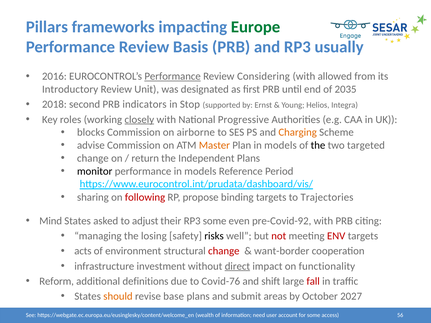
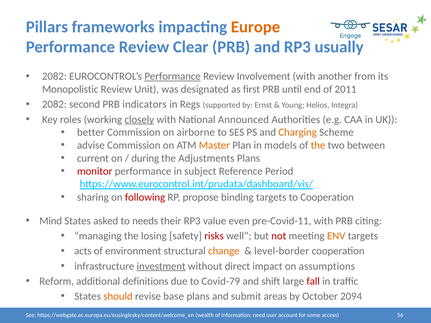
Europe colour: green -> orange
Basis: Basis -> Clear
2016 at (54, 77): 2016 -> 2082
Considering: Considering -> Involvement
allowed: allowed -> another
Introductory: Introductory -> Monopolistic
2035: 2035 -> 2011
2018 at (54, 105): 2018 -> 2082
Stop: Stop -> Regs
Progressive: Progressive -> Announced
blocks: blocks -> better
the at (318, 145) colour: black -> orange
targeted: targeted -> between
change at (93, 158): change -> current
return: return -> during
Independent: Independent -> Adjustments
monitor colour: black -> red
performance in models: models -> subject
to Trajectories: Trajectories -> Cooperation
adjust: adjust -> needs
RP3 some: some -> value
pre-Covid-92: pre-Covid-92 -> pre-Covid-11
risks colour: black -> red
ENV colour: red -> orange
change at (224, 251) colour: red -> orange
want-border: want-border -> level-border
investment underline: none -> present
direct underline: present -> none
functionality: functionality -> assumptions
Covid-76: Covid-76 -> Covid-79
2027: 2027 -> 2094
